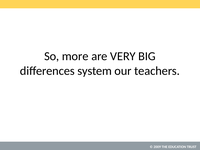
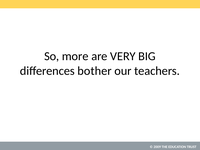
system: system -> bother
